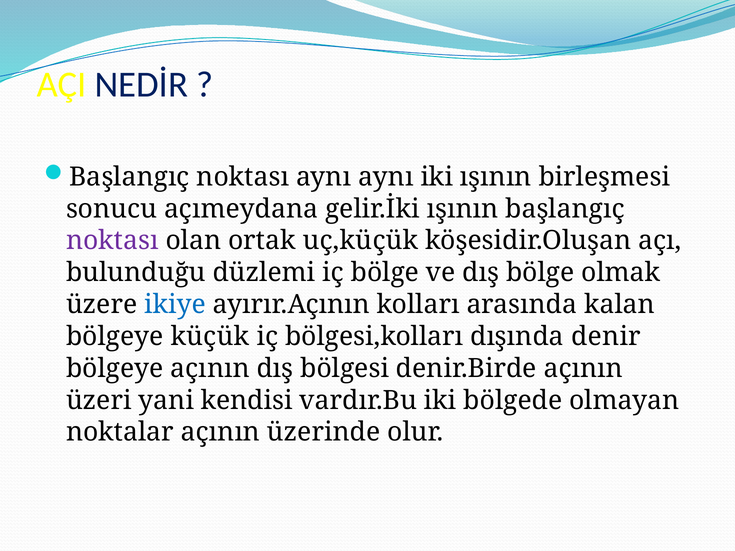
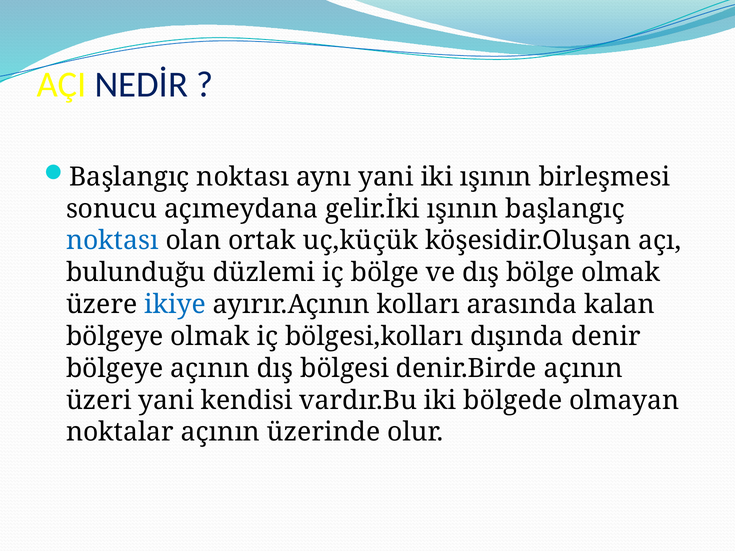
aynı aynı: aynı -> yani
noktası at (112, 241) colour: purple -> blue
bölgeye küçük: küçük -> olmak
